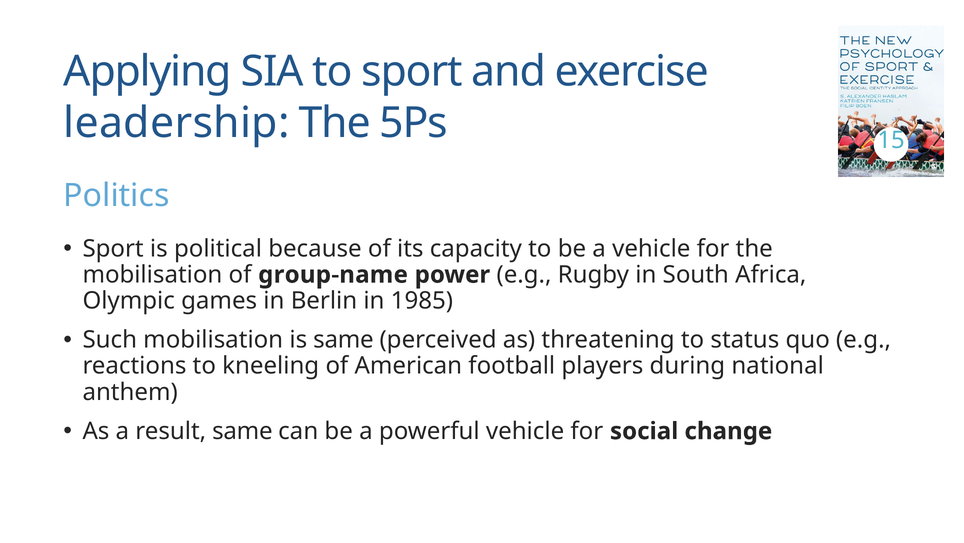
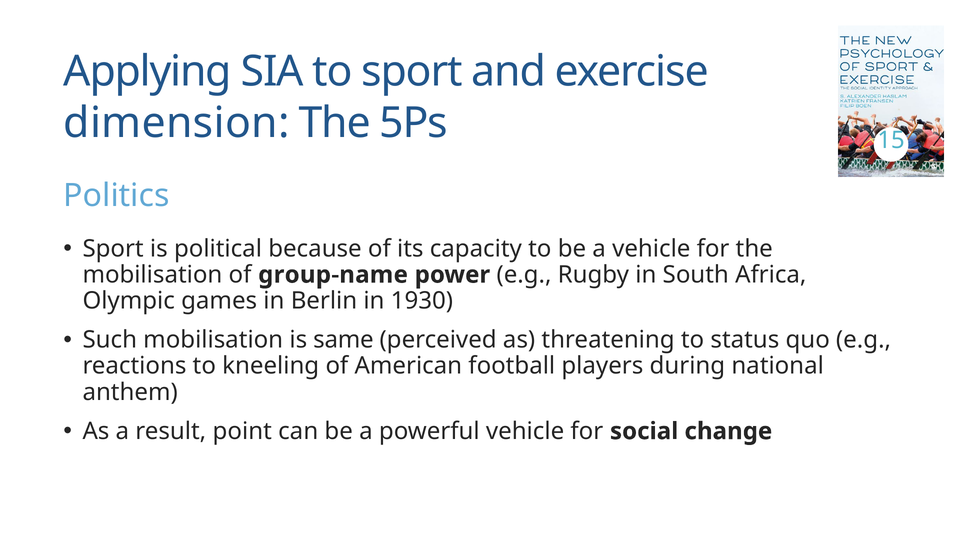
leadership: leadership -> dimension
1985: 1985 -> 1930
result same: same -> point
